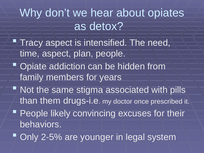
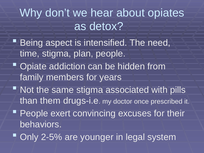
Tracy: Tracy -> Being
time aspect: aspect -> stigma
likely: likely -> exert
